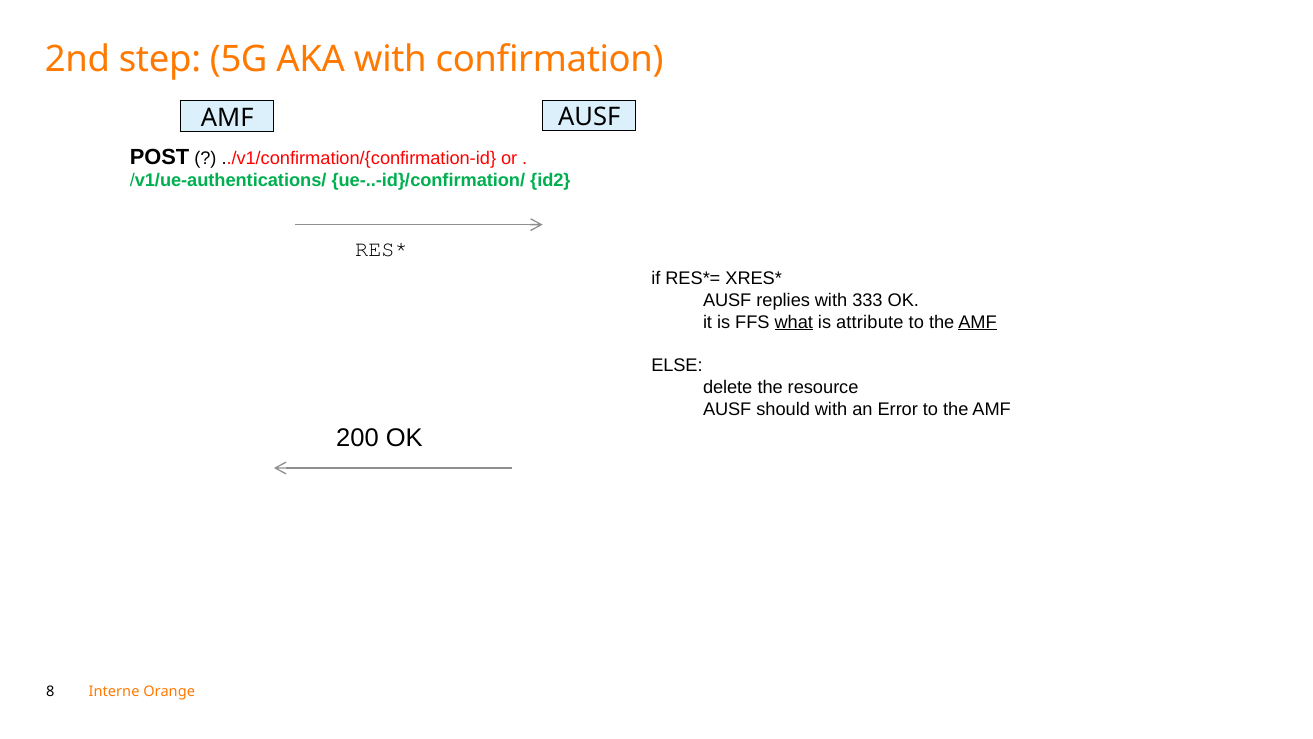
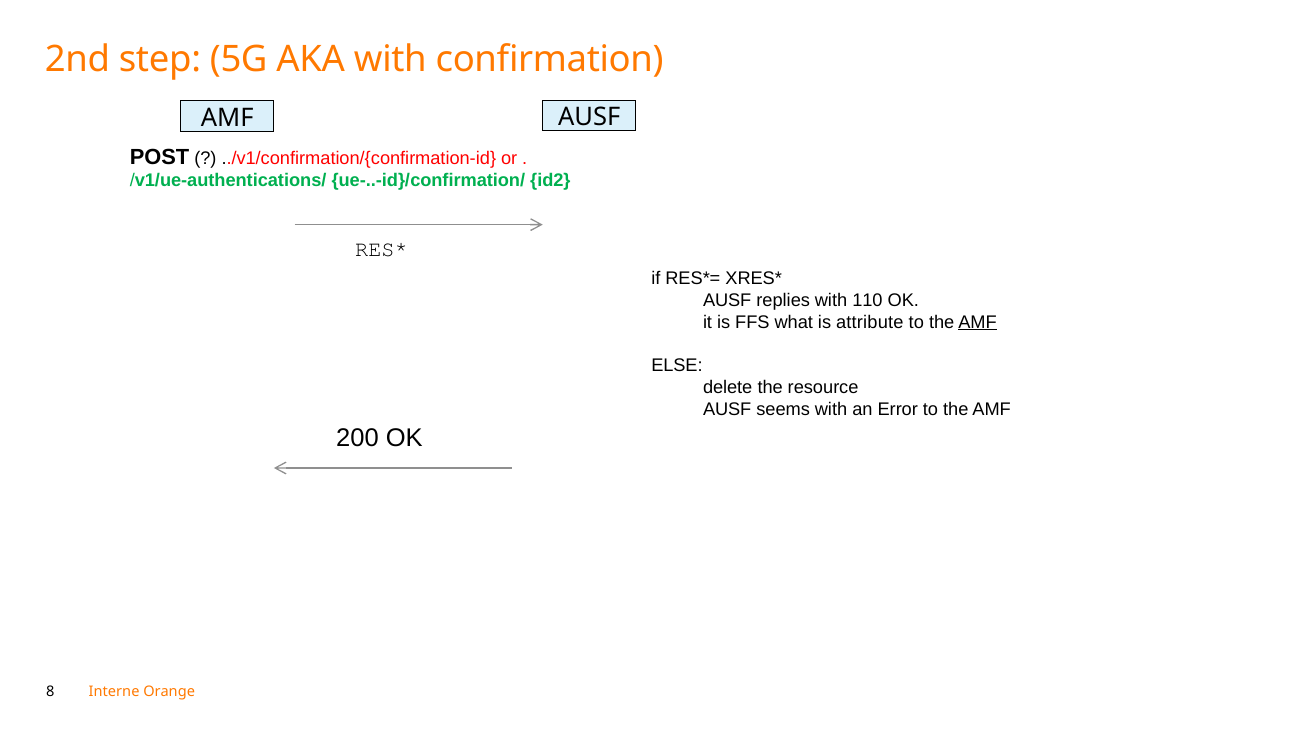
333: 333 -> 110
what underline: present -> none
should: should -> seems
